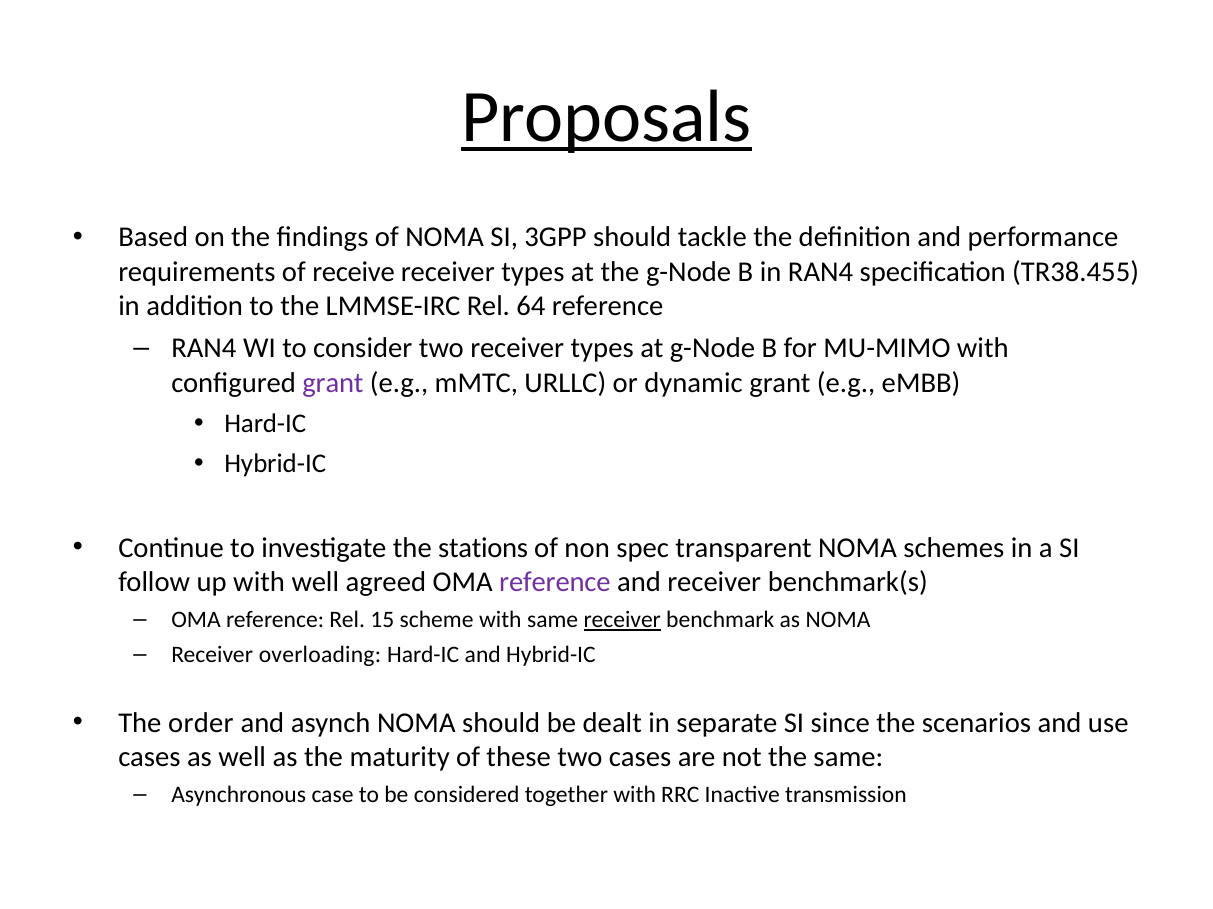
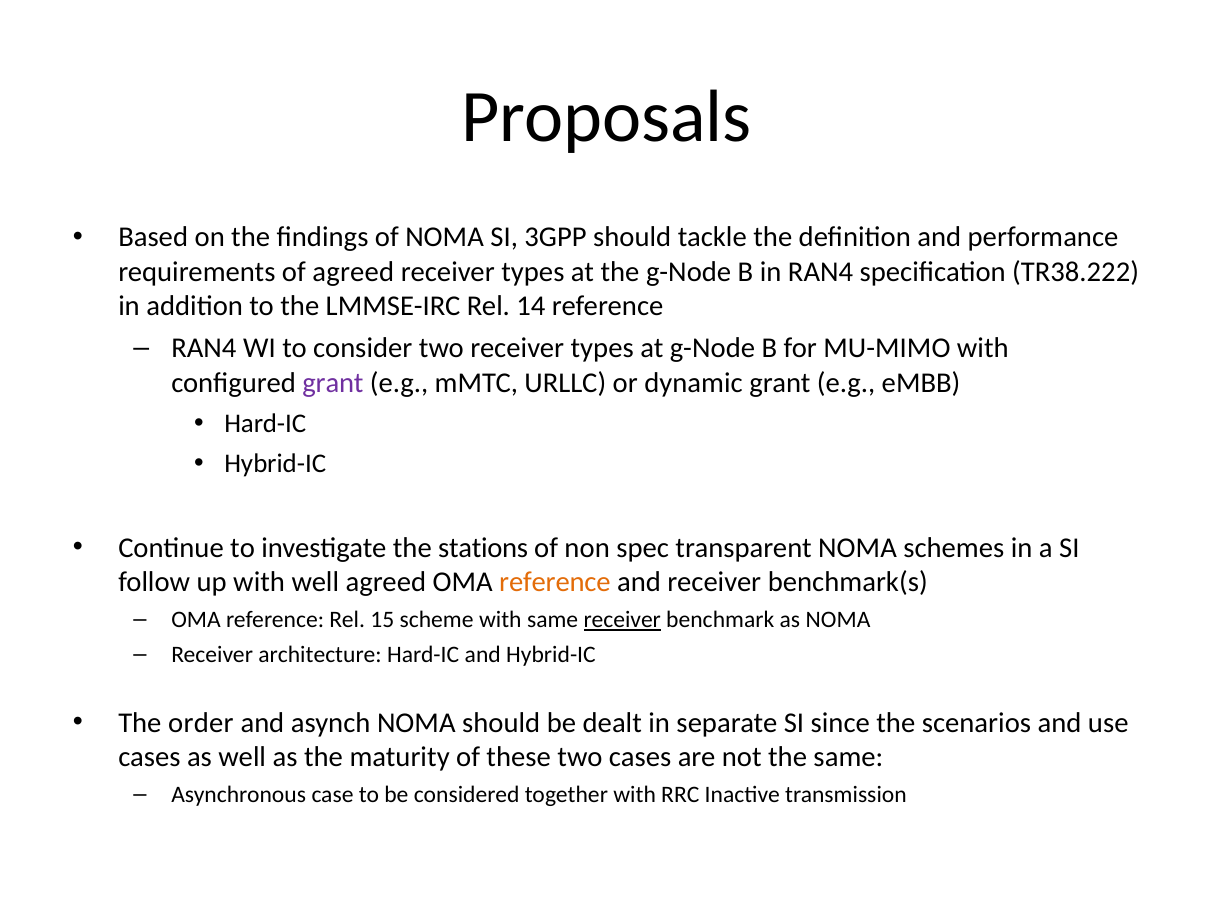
Proposals underline: present -> none
of receive: receive -> agreed
TR38.455: TR38.455 -> TR38.222
64: 64 -> 14
reference at (555, 583) colour: purple -> orange
overloading: overloading -> architecture
